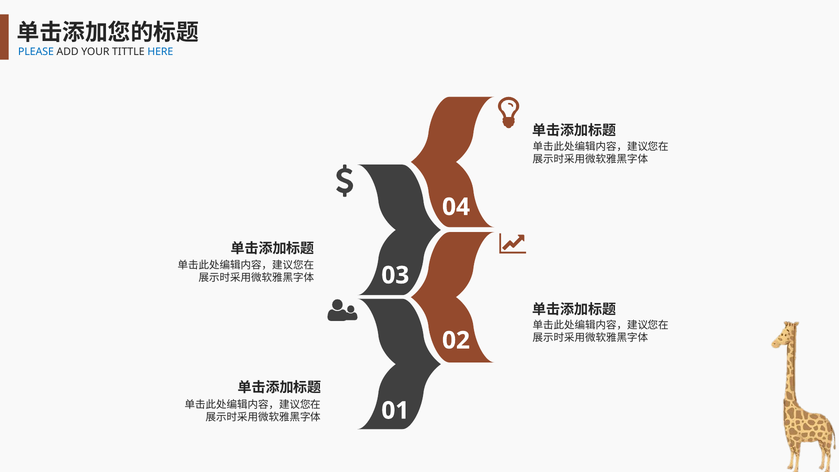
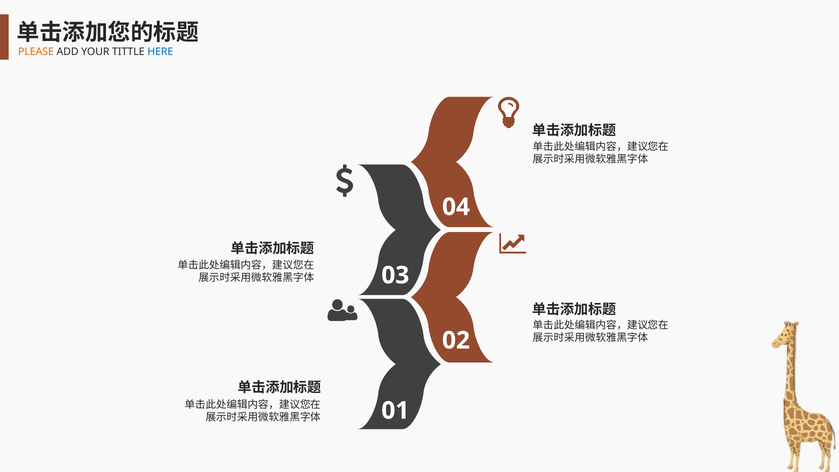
PLEASE colour: blue -> orange
